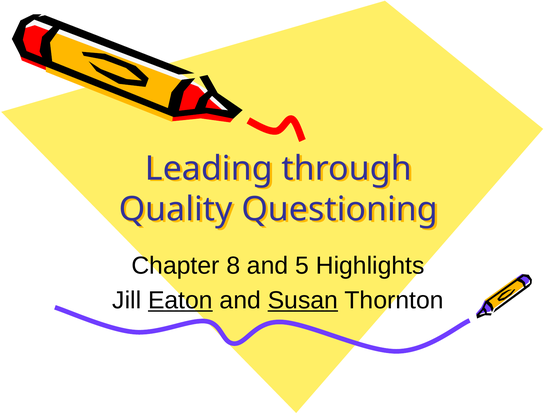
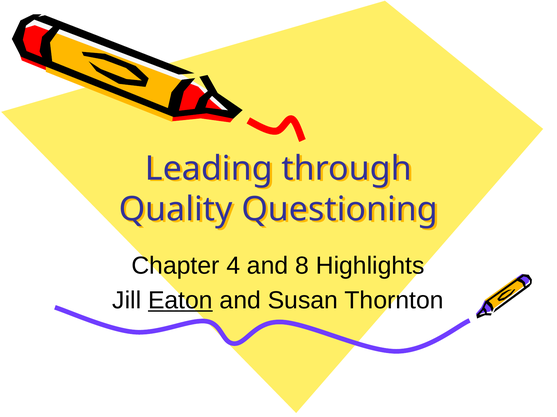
8: 8 -> 4
5: 5 -> 8
Susan underline: present -> none
